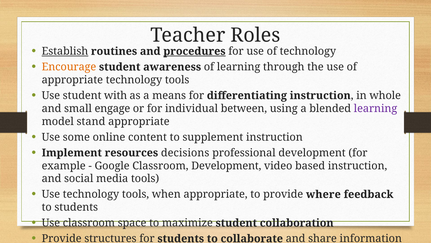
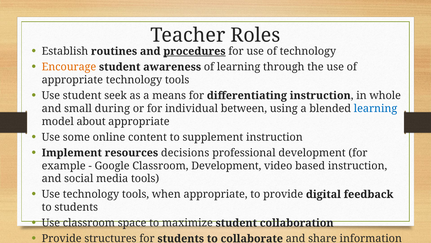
Establish underline: present -> none
student with: with -> seek
engage: engage -> during
learning at (376, 108) colour: purple -> blue
stand: stand -> about
where: where -> digital
